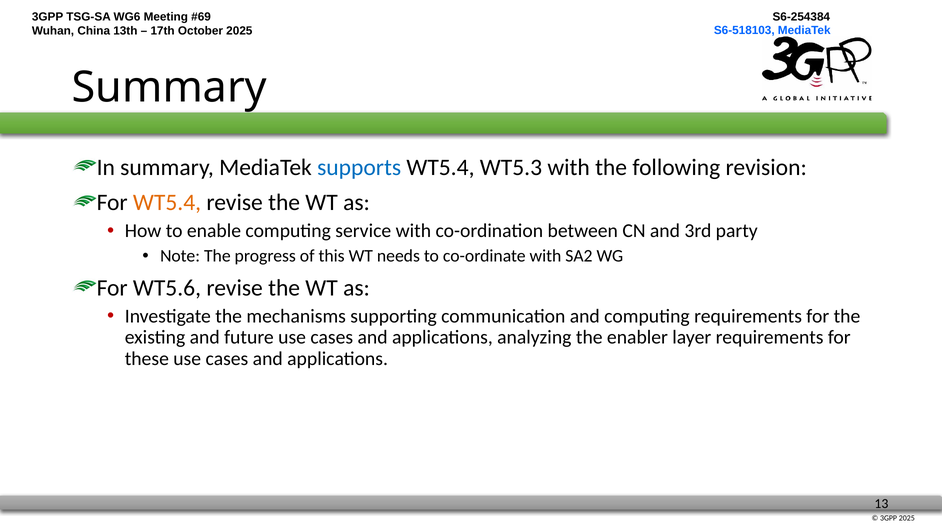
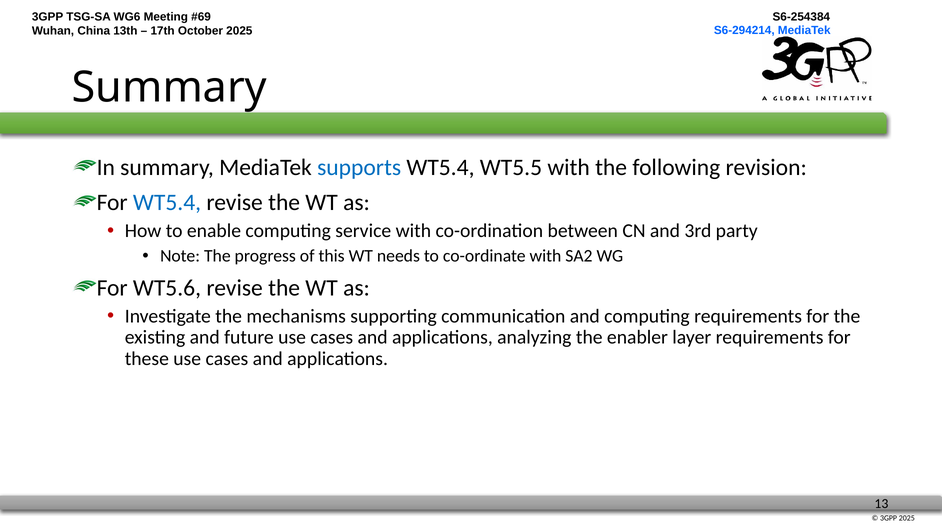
S6-518103: S6-518103 -> S6-294214
WT5.3: WT5.3 -> WT5.5
WT5.4 at (167, 203) colour: orange -> blue
